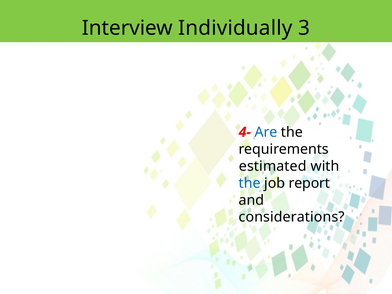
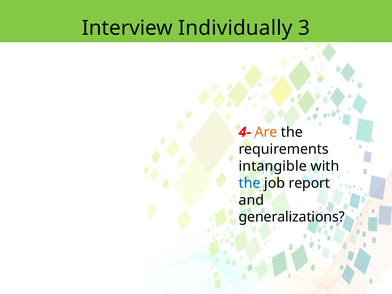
Are colour: blue -> orange
estimated: estimated -> intangible
considerations: considerations -> generalizations
